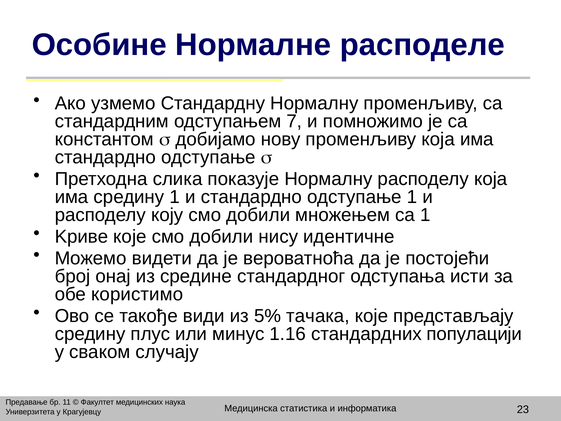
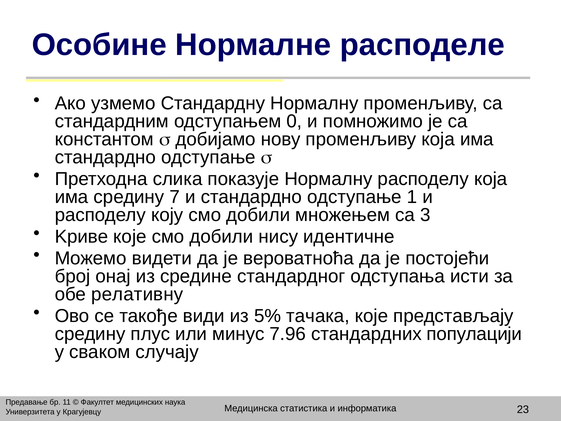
7: 7 -> 0
средину 1: 1 -> 7
са 1: 1 -> 3
користимо: користимо -> релативну
1.16: 1.16 -> 7.96
